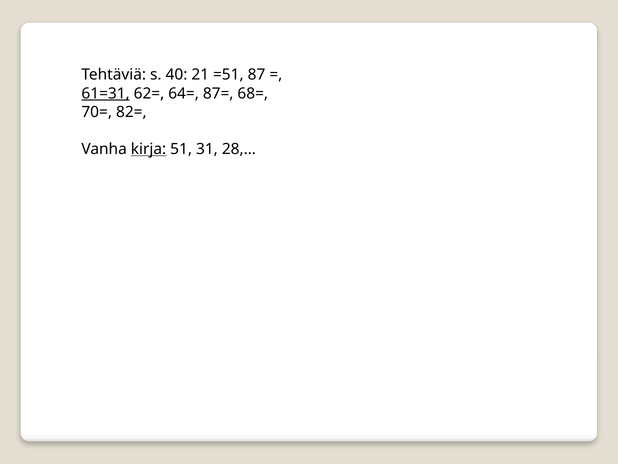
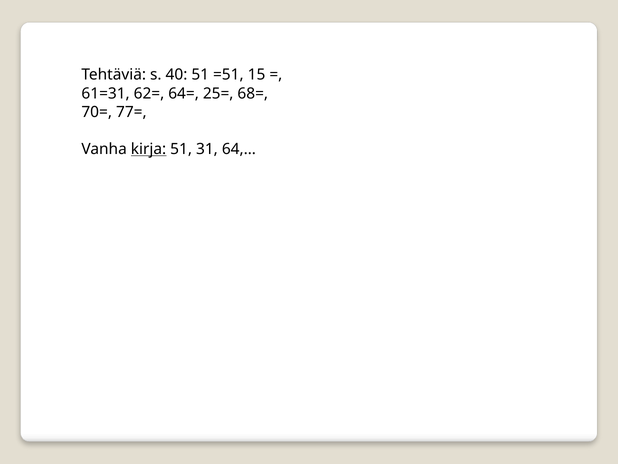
40 21: 21 -> 51
87: 87 -> 15
61=31 underline: present -> none
87=: 87= -> 25=
82=: 82= -> 77=
28,…: 28,… -> 64,…
